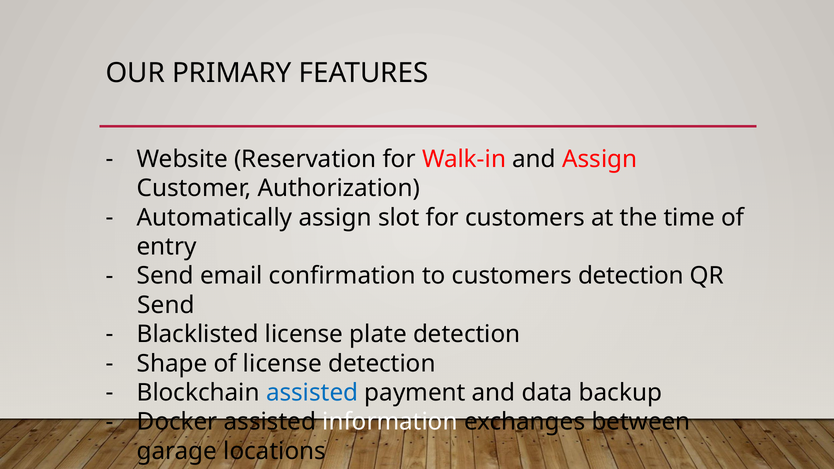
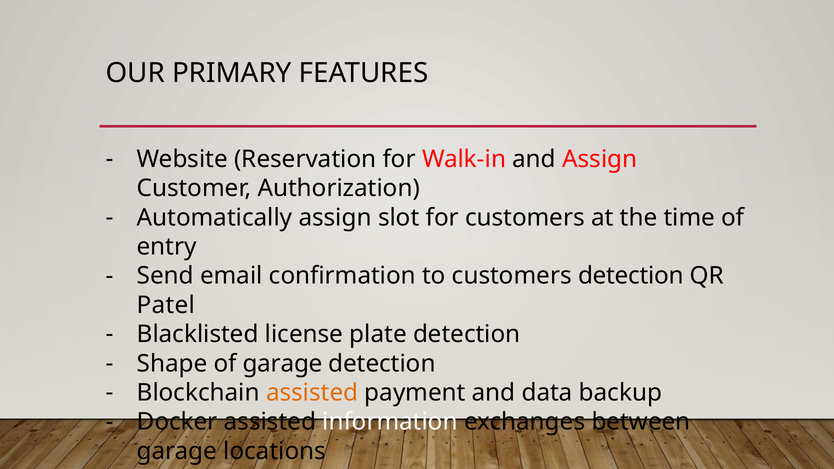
Send at (166, 305): Send -> Patel
of license: license -> garage
assisted at (312, 393) colour: blue -> orange
